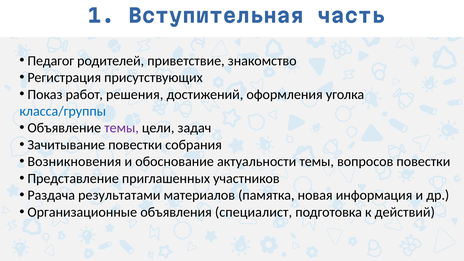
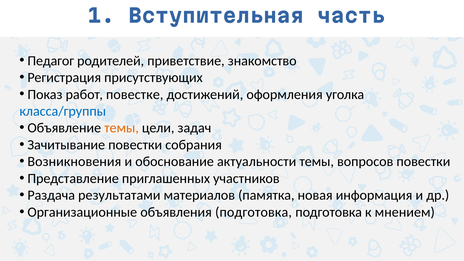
решения: решения -> повестке
темы at (122, 128) colour: purple -> orange
объявления специалист: специалист -> подготовка
действий: действий -> мнением
